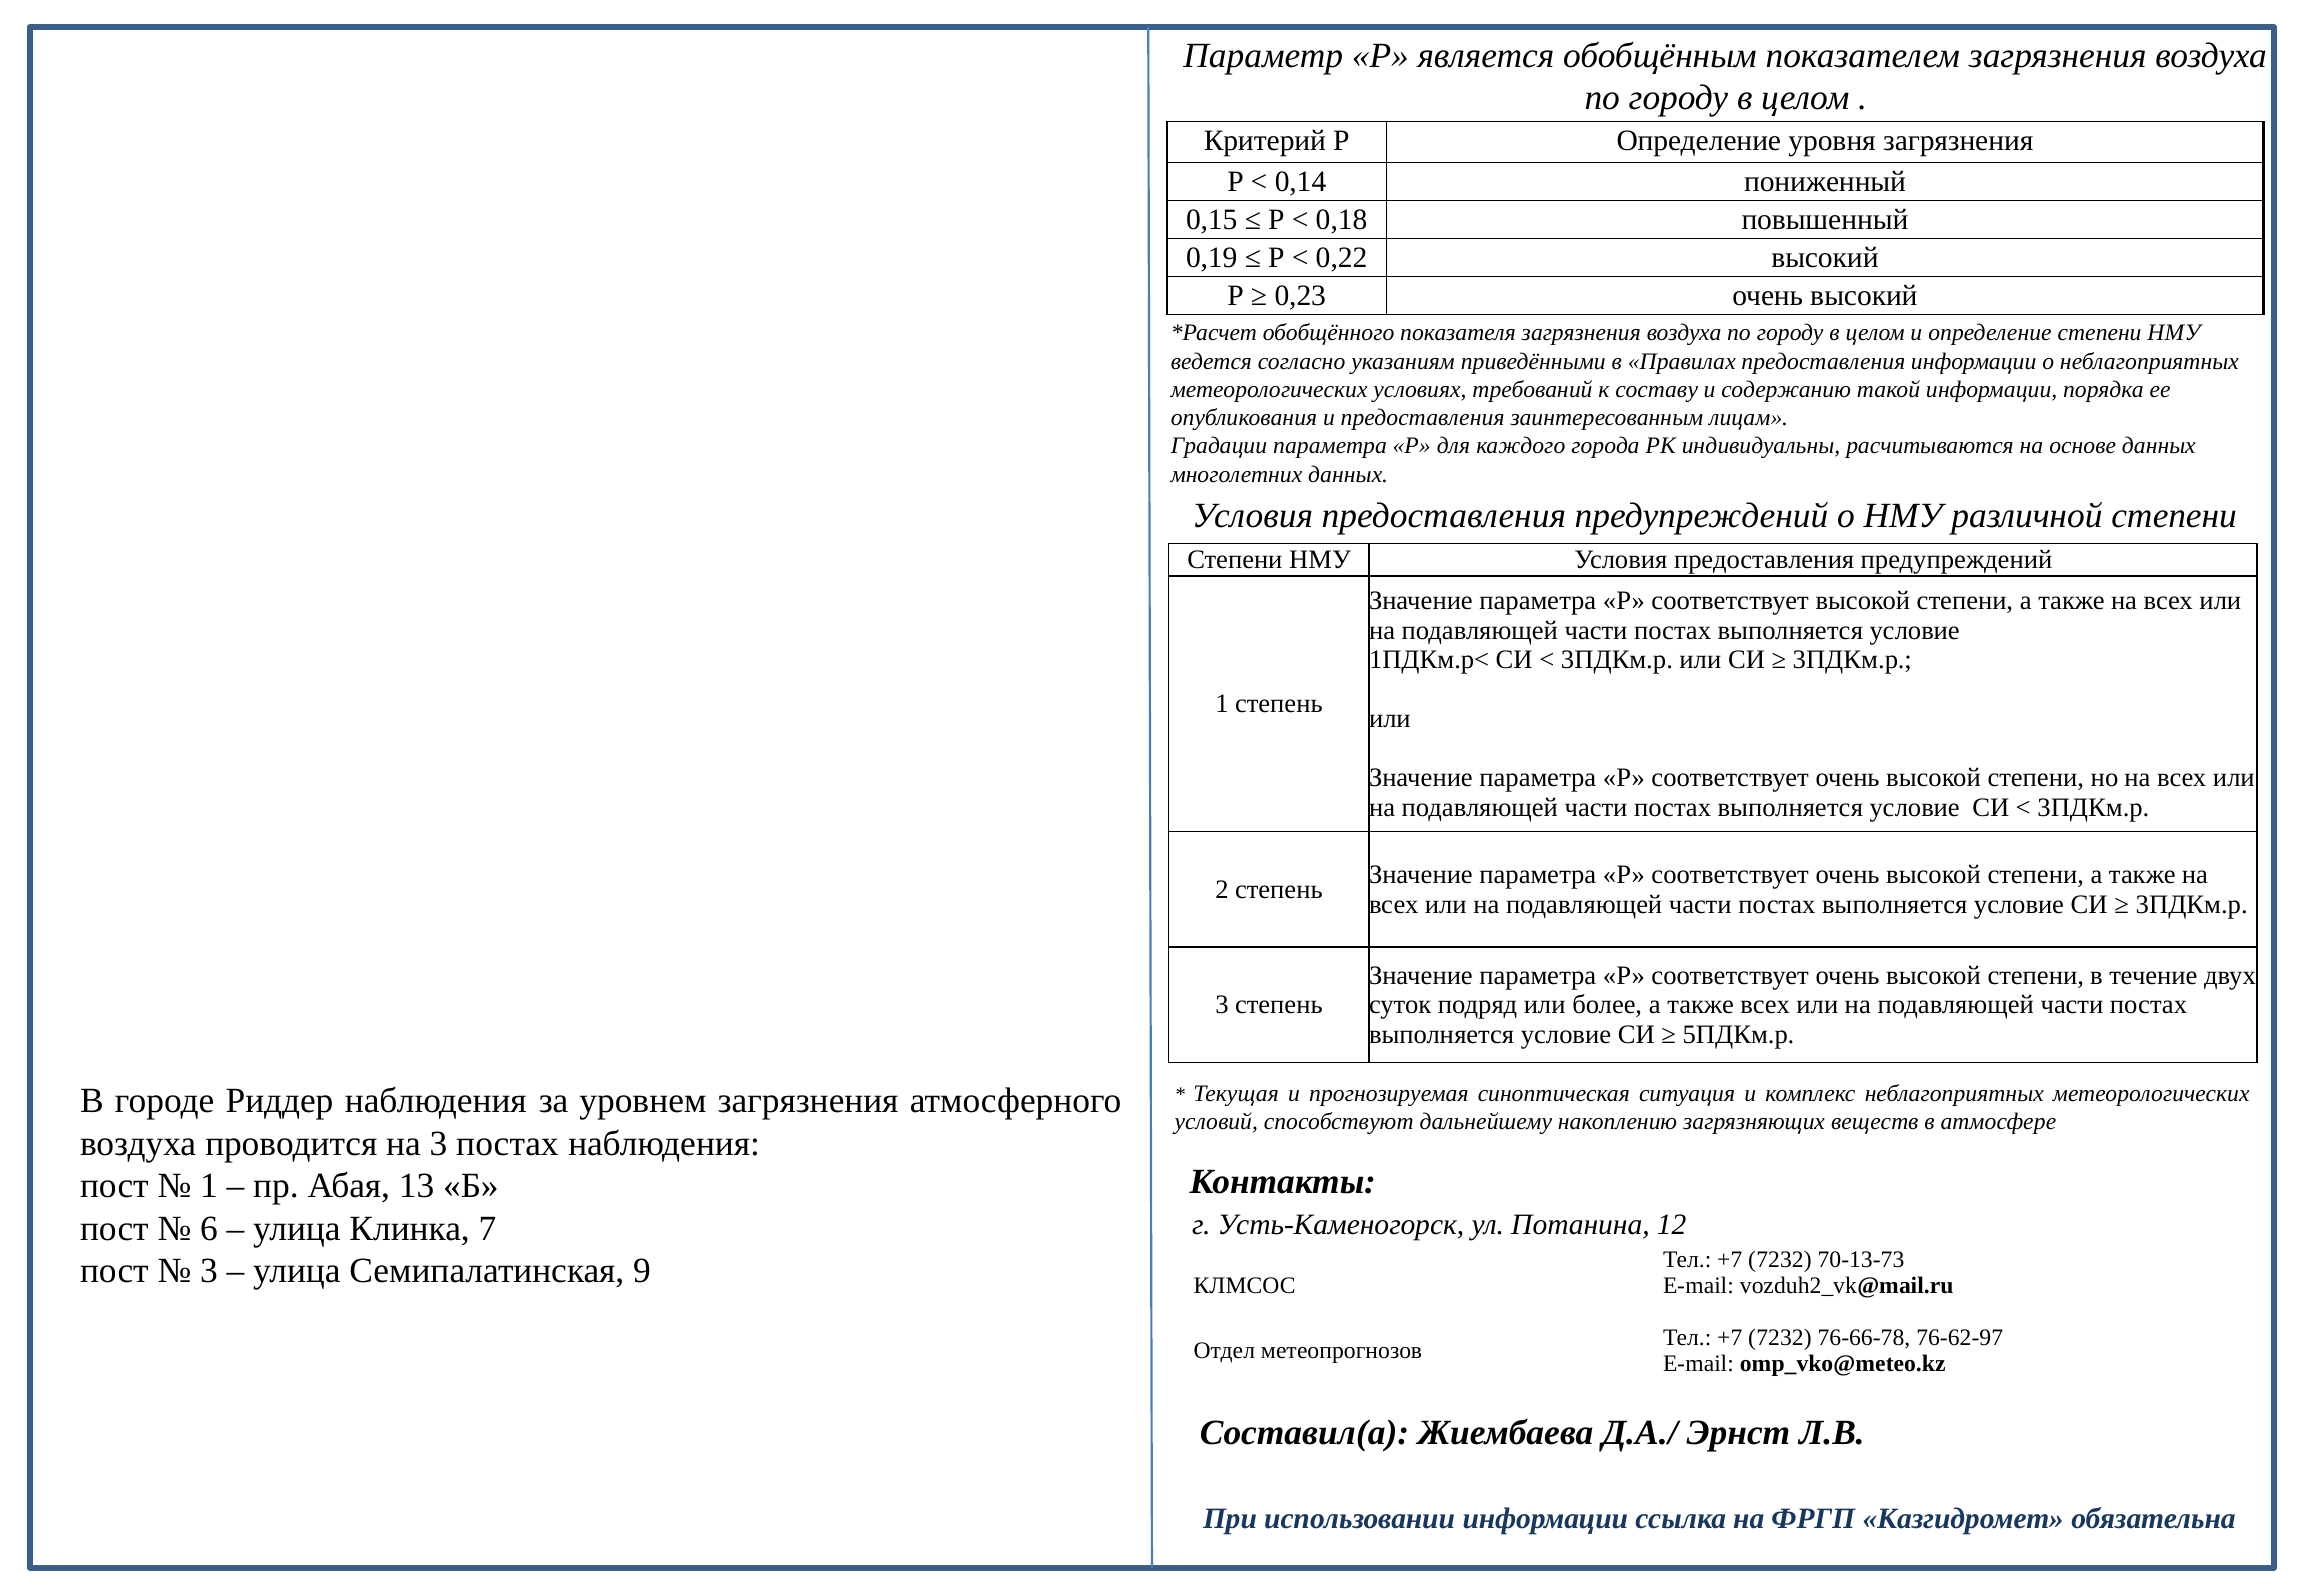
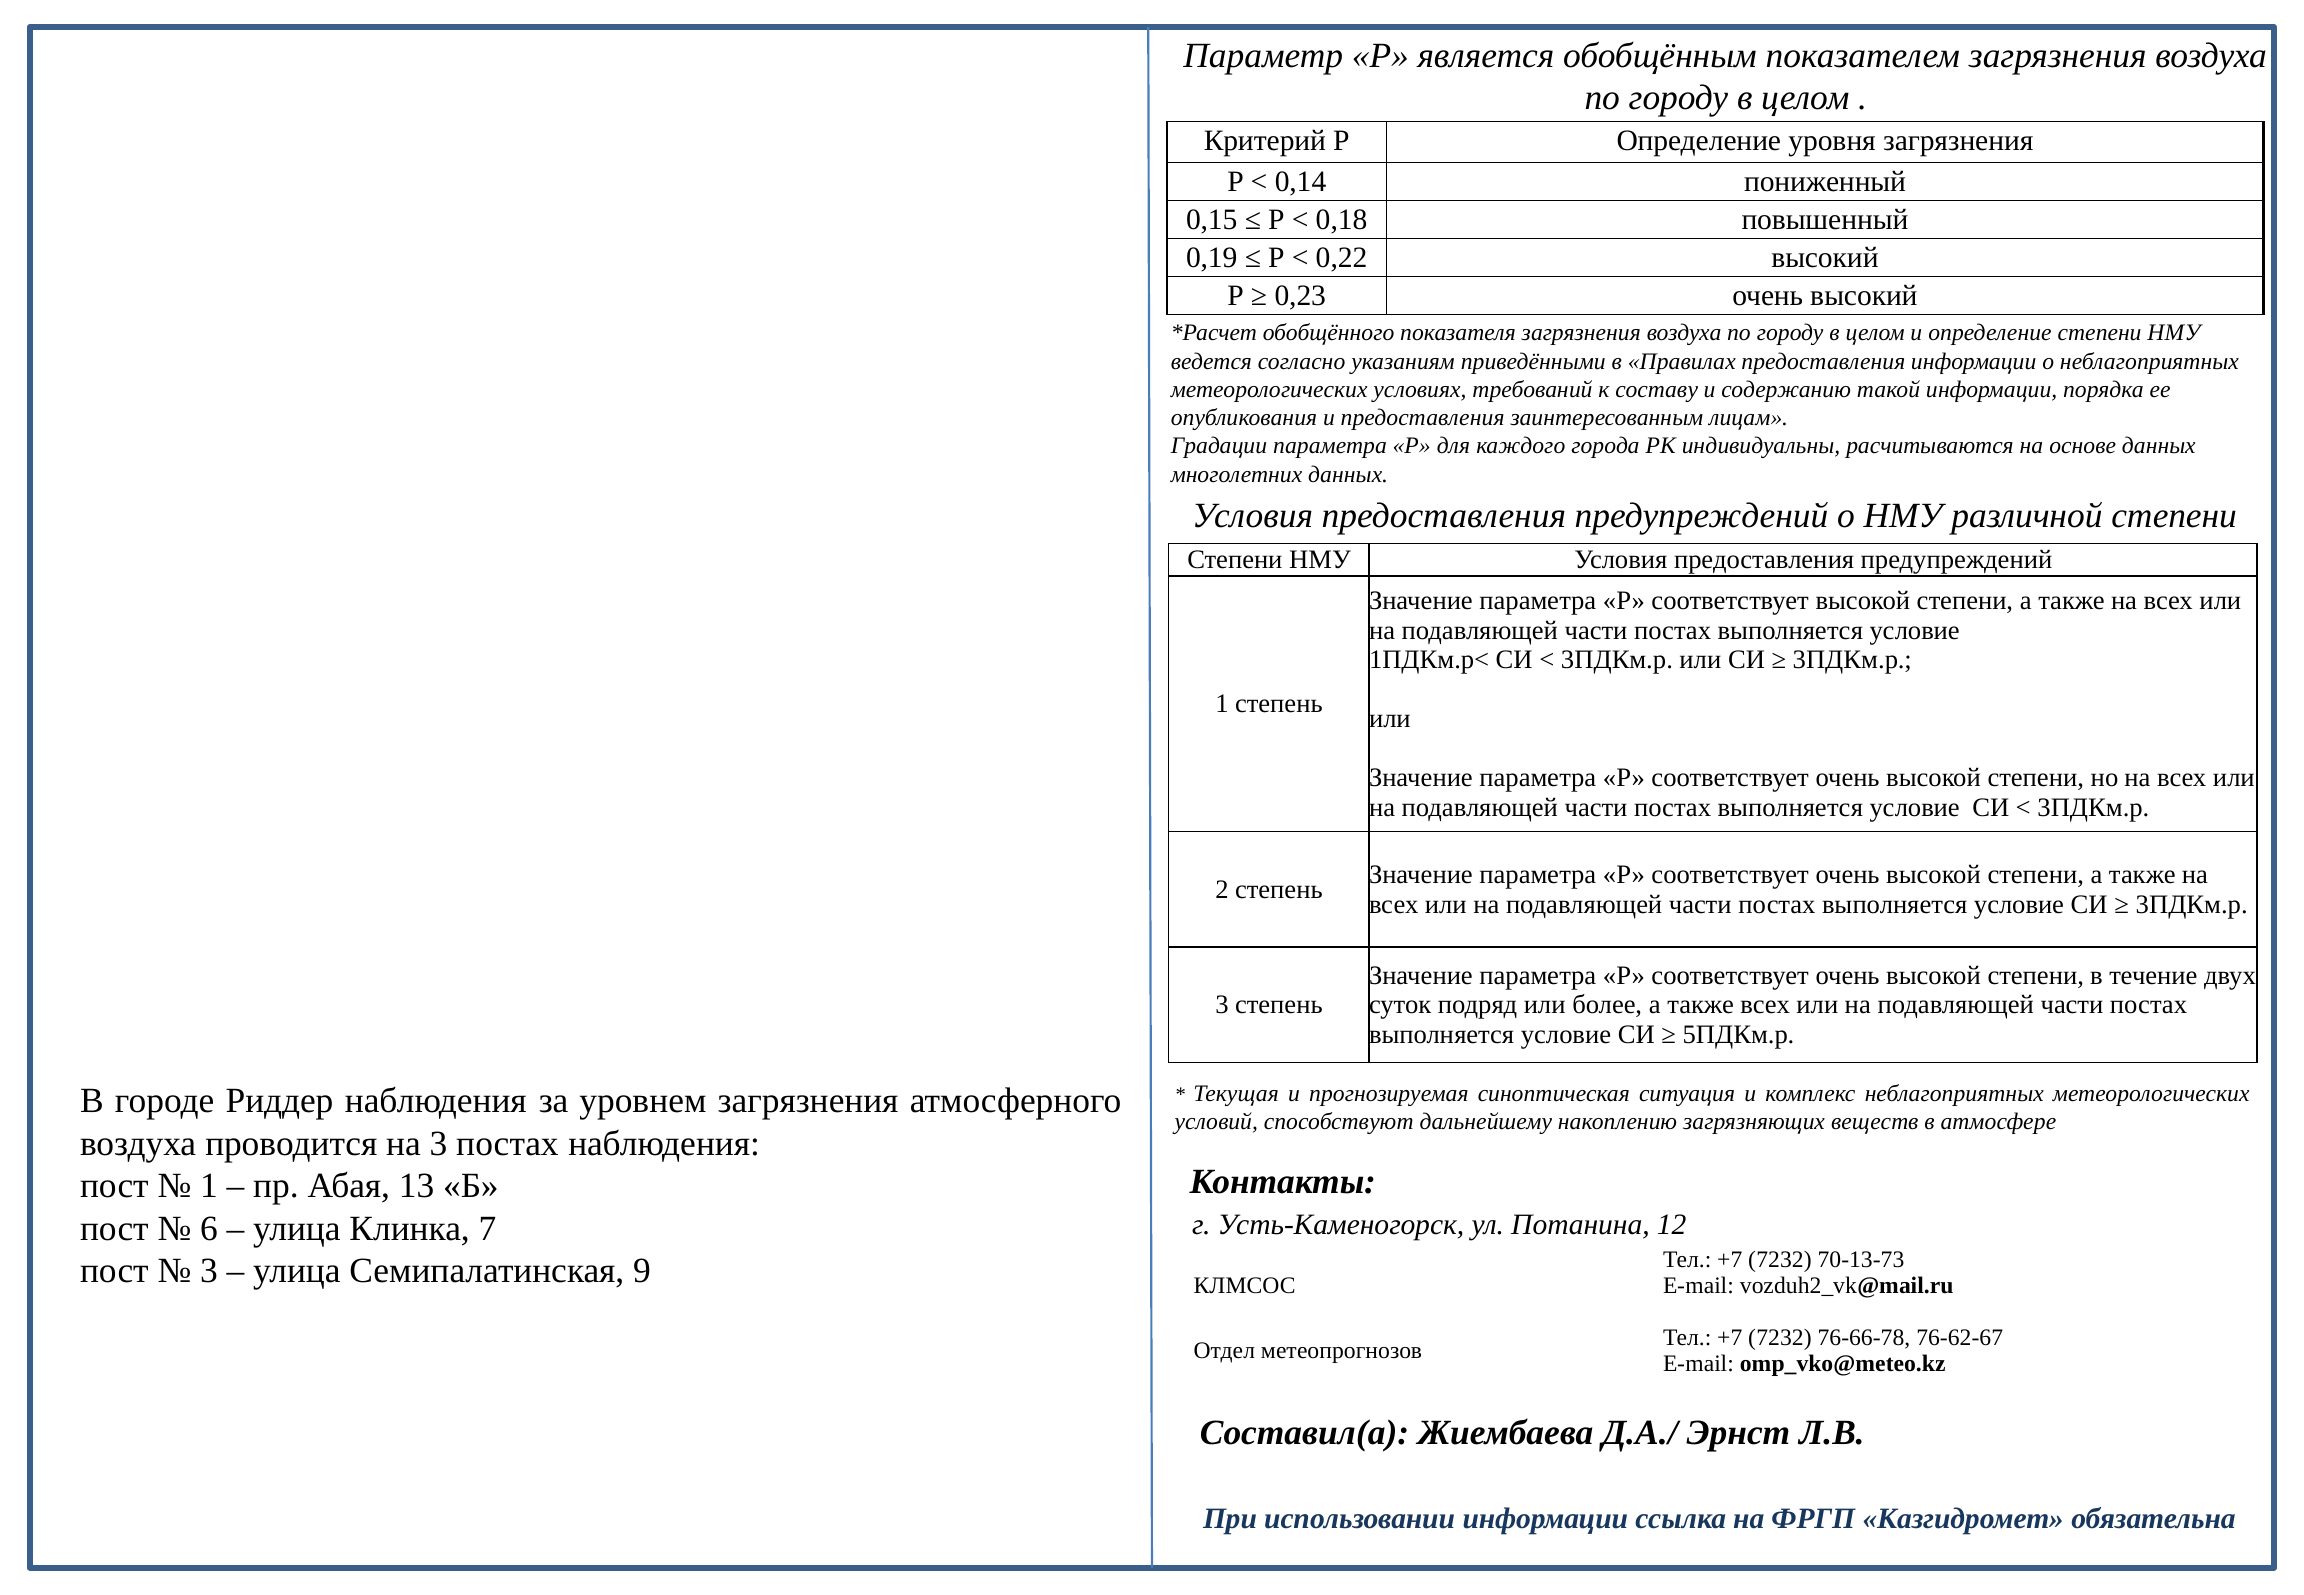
76-62-97: 76-62-97 -> 76-62-67
